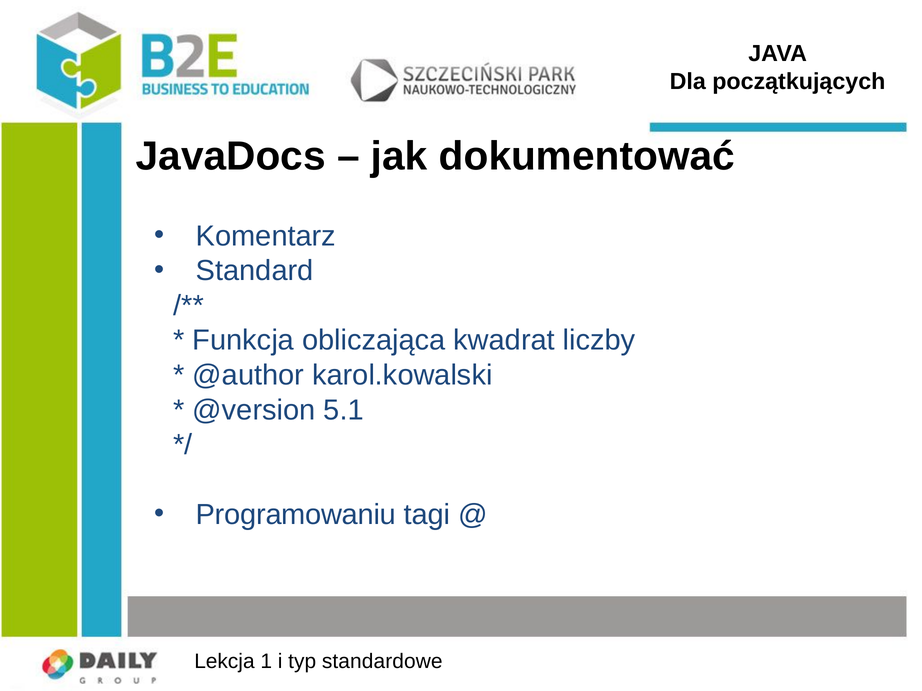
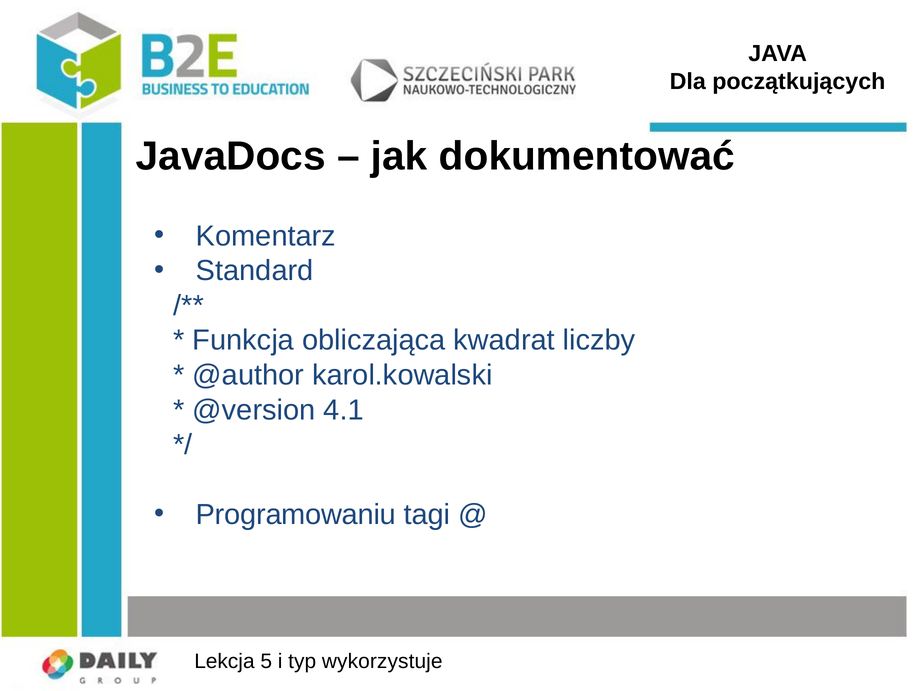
5.1: 5.1 -> 4.1
1: 1 -> 5
standardowe: standardowe -> wykorzystuje
